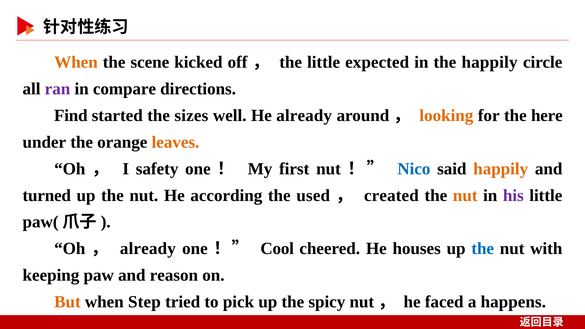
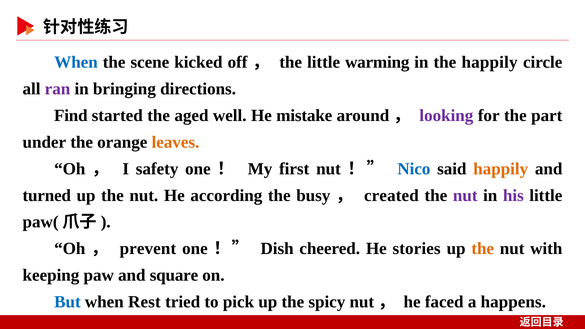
When at (76, 62) colour: orange -> blue
expected: expected -> warming
compare: compare -> bringing
sizes: sizes -> aged
He already: already -> mistake
looking colour: orange -> purple
here: here -> part
used: used -> busy
nut at (465, 195) colour: orange -> purple
already at (148, 249): already -> prevent
Cool: Cool -> Dish
houses: houses -> stories
the at (483, 249) colour: blue -> orange
reason: reason -> square
But colour: orange -> blue
Step: Step -> Rest
